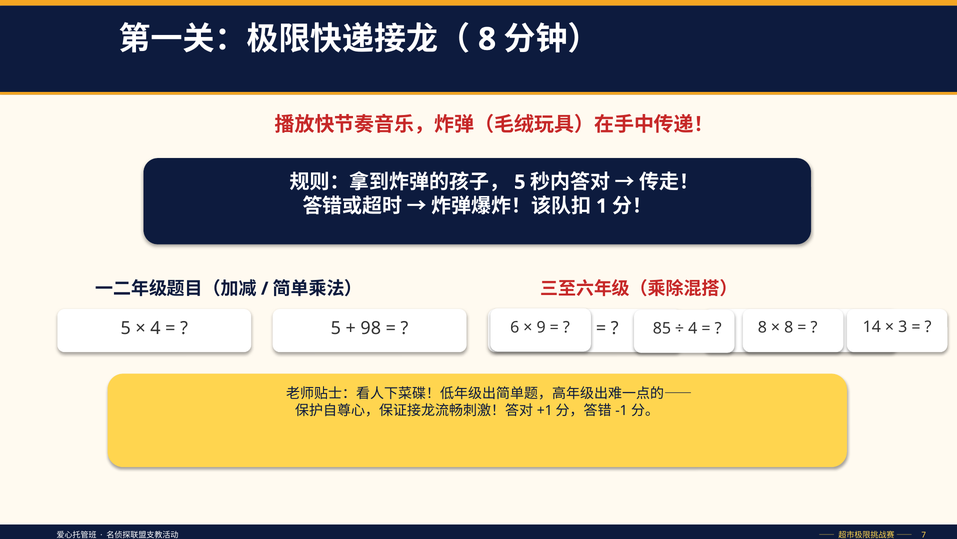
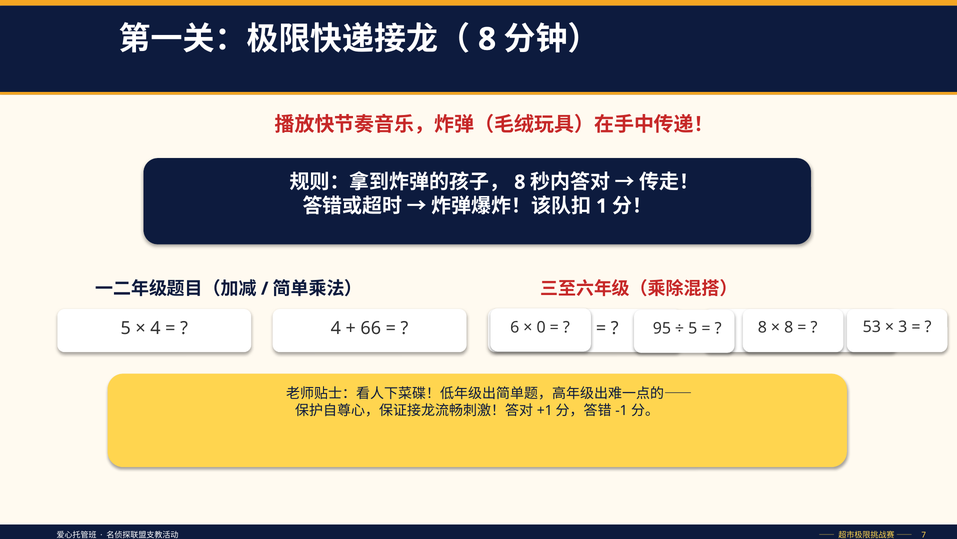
5 at (520, 182): 5 -> 8
5 at (336, 328): 5 -> 4
98: 98 -> 66
9: 9 -> 0
85: 85 -> 95
4 at (693, 328): 4 -> 5
14: 14 -> 53
